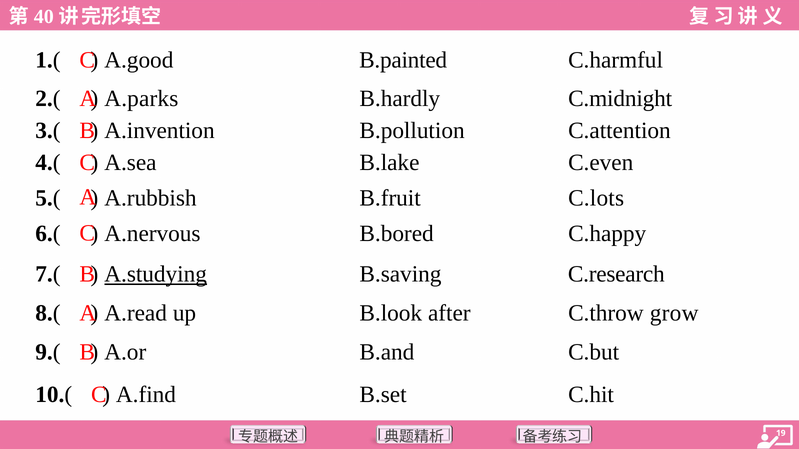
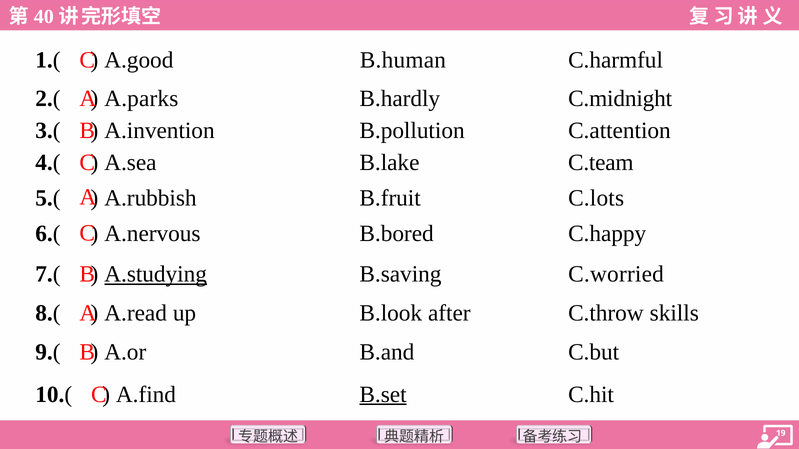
B.painted: B.painted -> B.human
C.even: C.even -> C.team
C.research: C.research -> C.worried
grow: grow -> skills
B.set underline: none -> present
